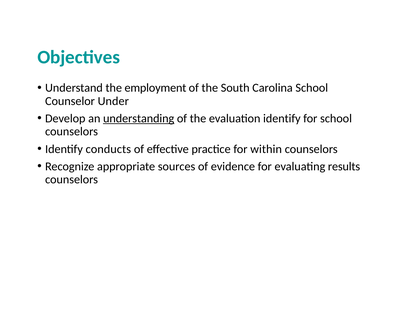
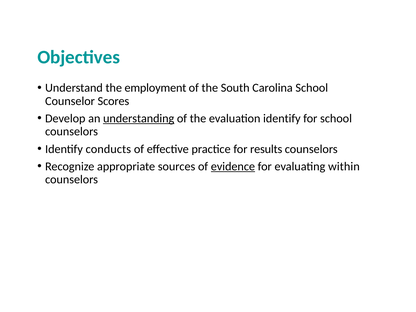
Under: Under -> Scores
within: within -> results
evidence underline: none -> present
results: results -> within
